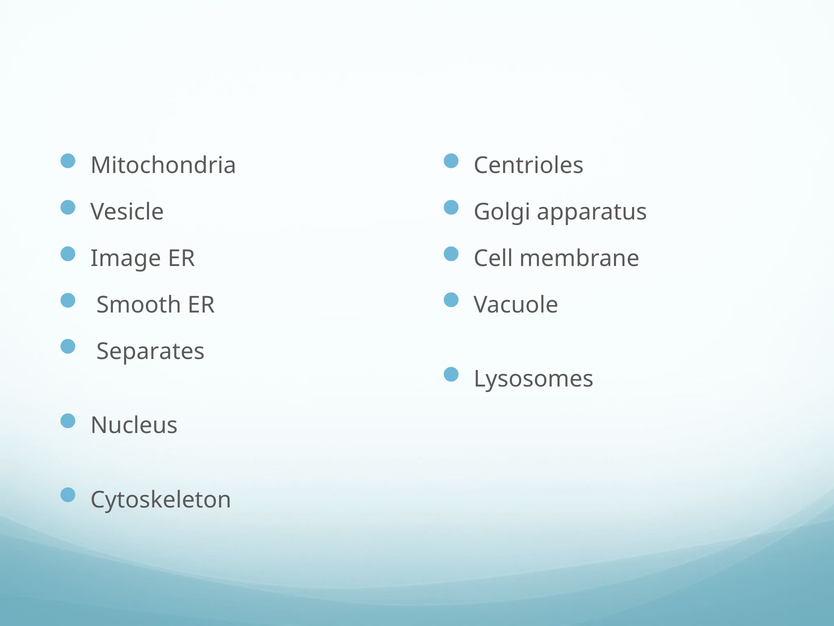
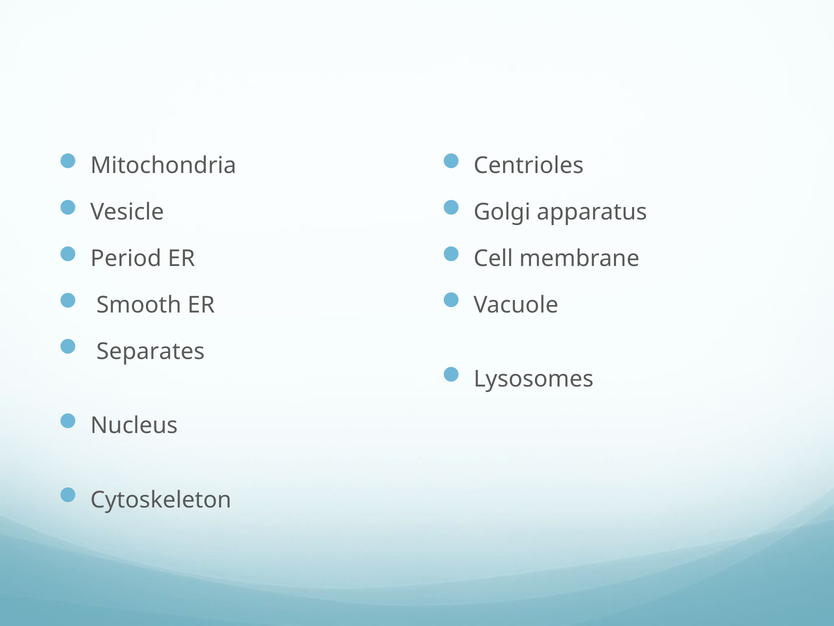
Image: Image -> Period
